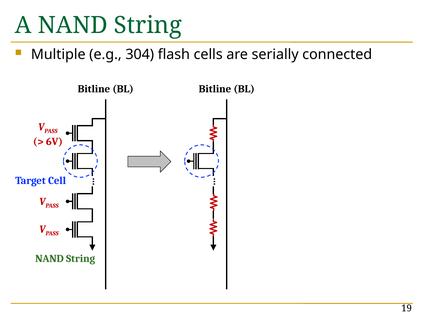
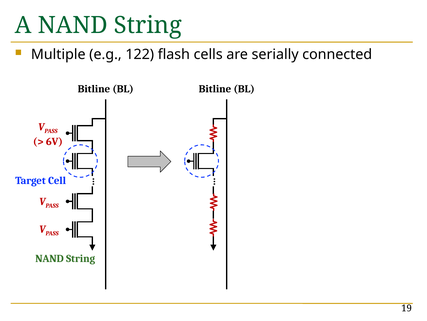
304: 304 -> 122
